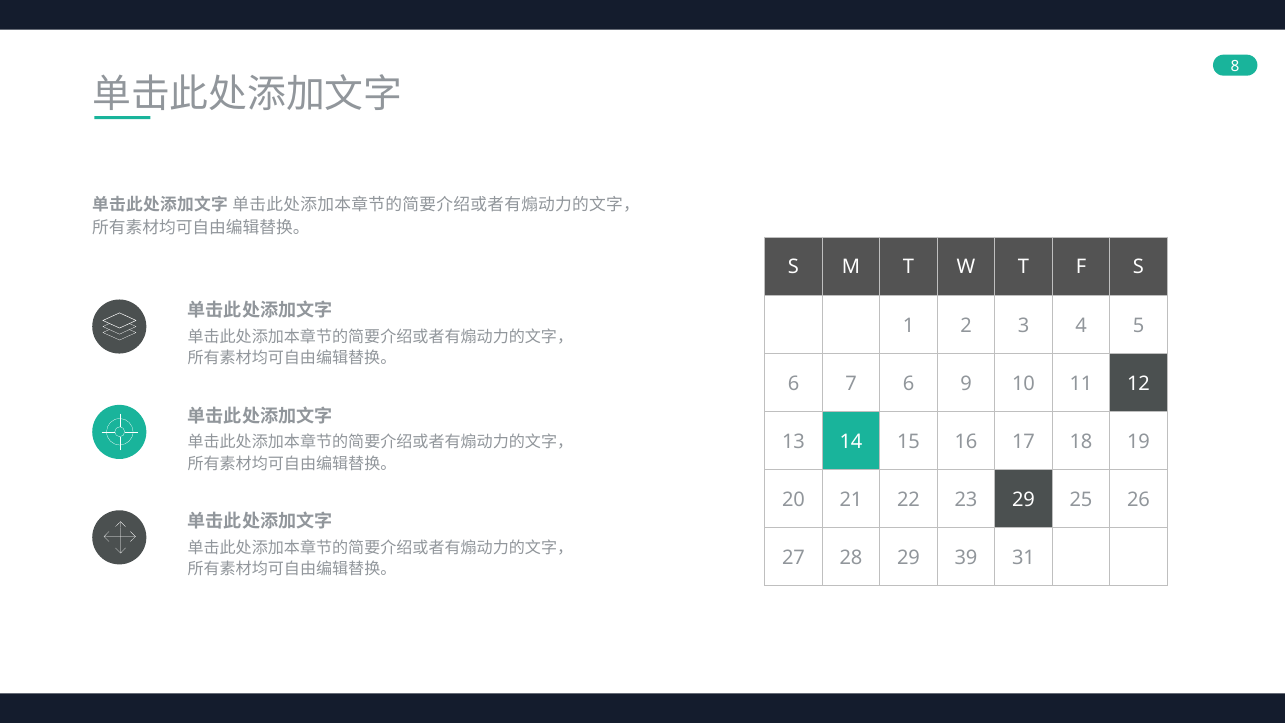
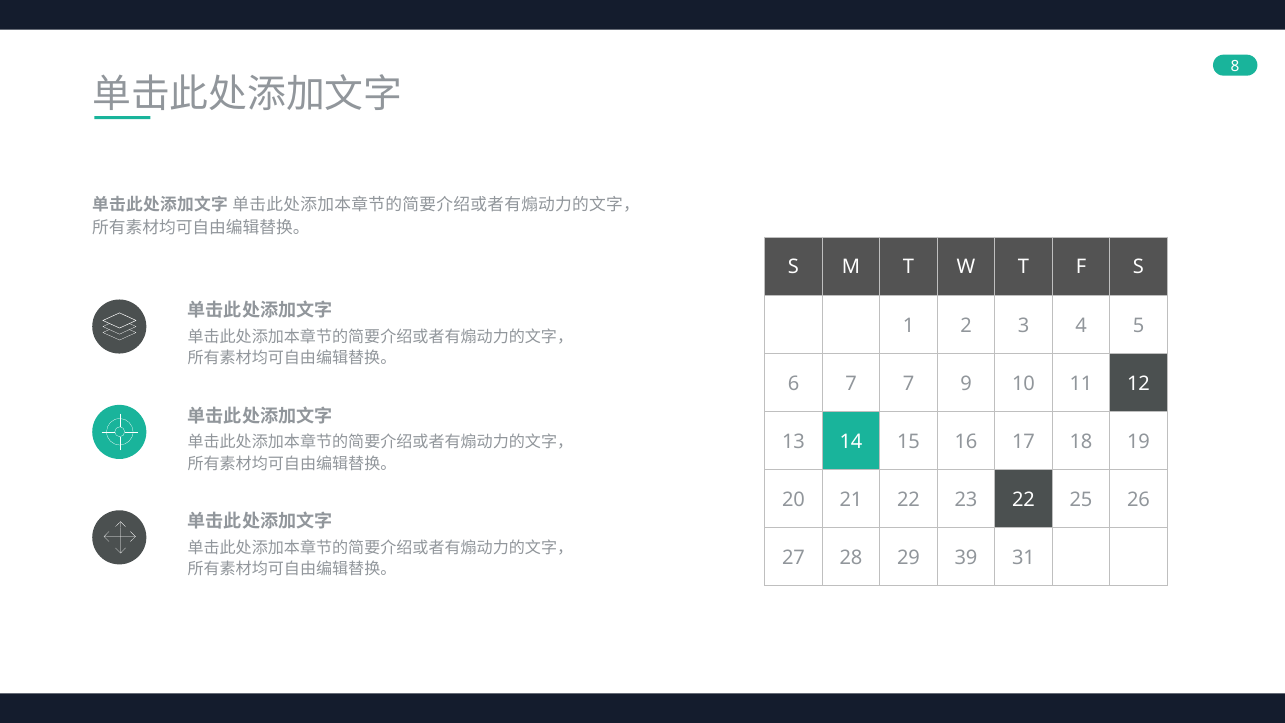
7 6: 6 -> 7
23 29: 29 -> 22
